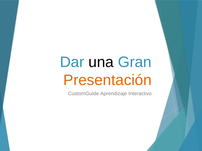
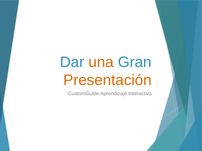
una colour: black -> orange
